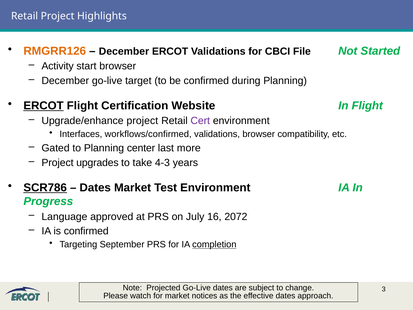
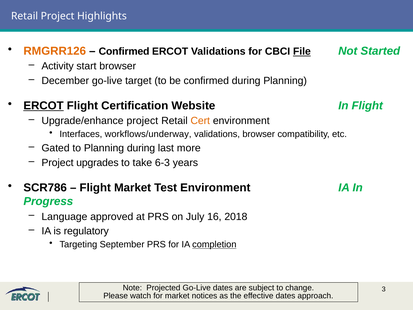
December at (124, 51): December -> Confirmed
File underline: none -> present
Cert colour: purple -> orange
workflows/confirmed: workflows/confirmed -> workflows/underway
Planning center: center -> during
4-3: 4-3 -> 6-3
SCR786 underline: present -> none
Dates at (95, 188): Dates -> Flight
2072: 2072 -> 2018
is confirmed: confirmed -> regulatory
